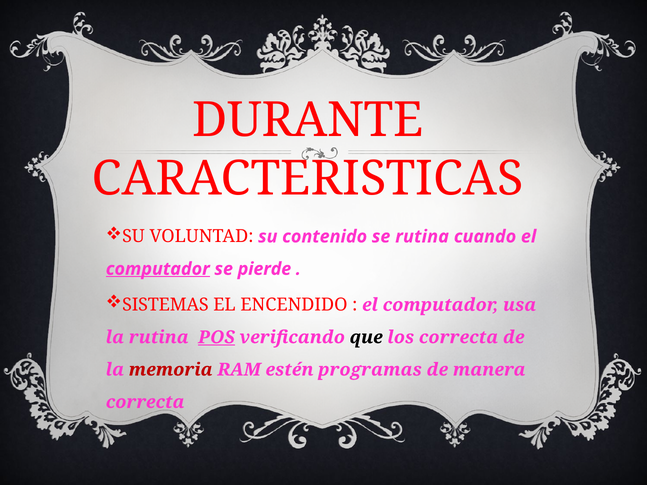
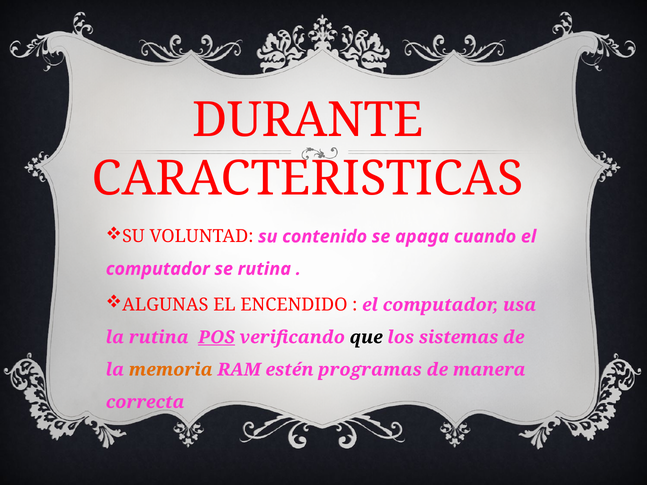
se rutina: rutina -> apaga
computador at (158, 269) underline: present -> none
se pierde: pierde -> rutina
SISTEMAS: SISTEMAS -> ALGUNAS
los correcta: correcta -> sistemas
memoria colour: red -> orange
